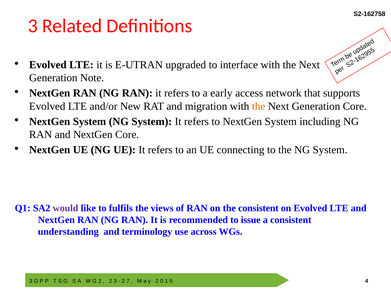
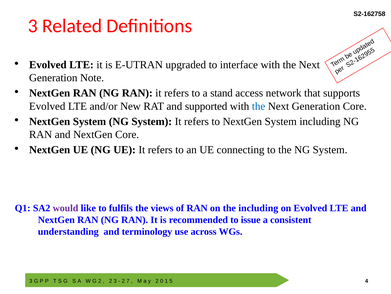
early: early -> stand
migration: migration -> supported
the at (259, 106) colour: orange -> blue
the consistent: consistent -> including
